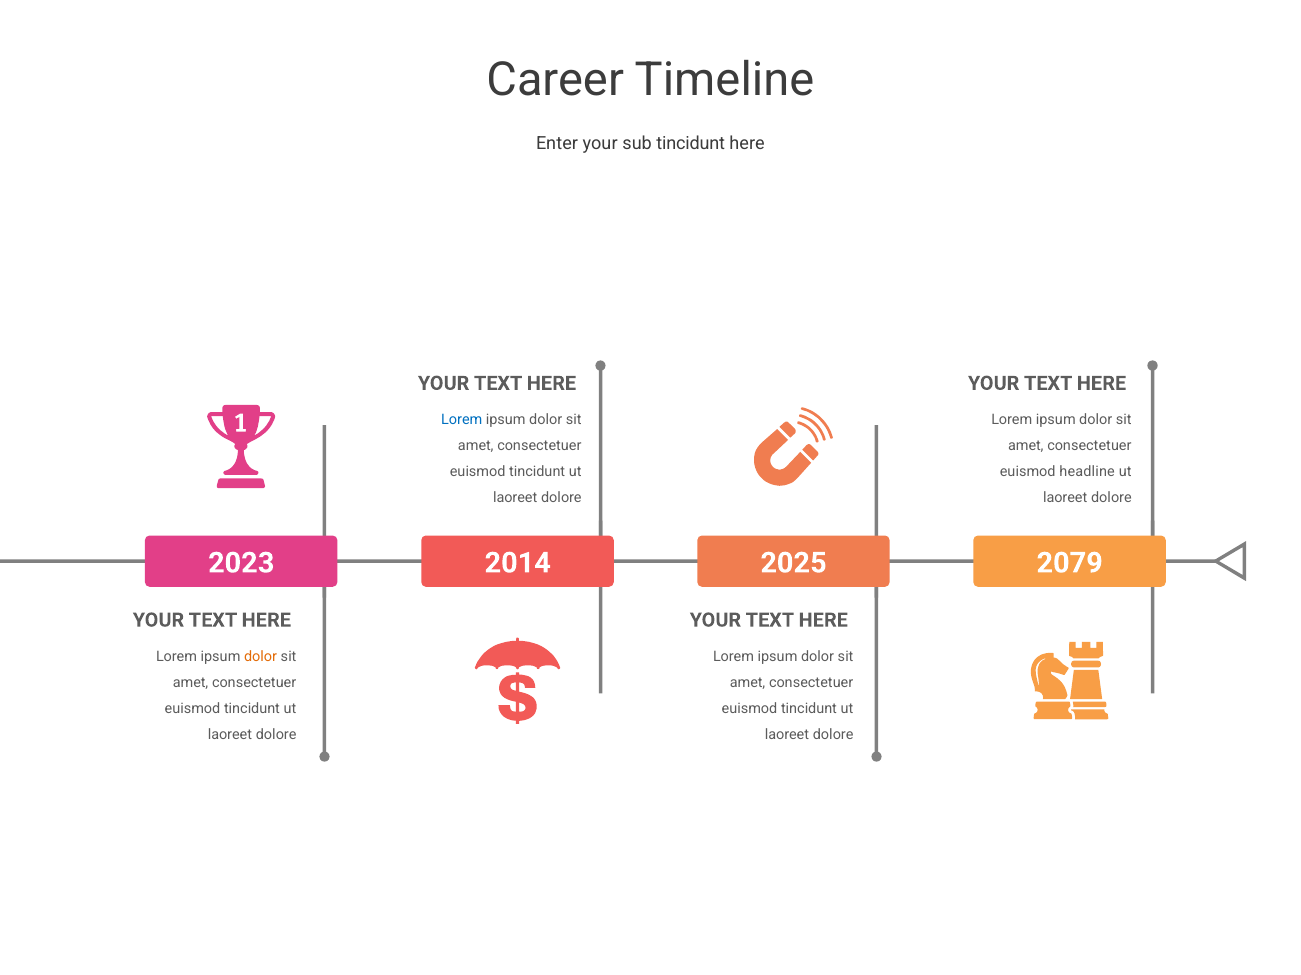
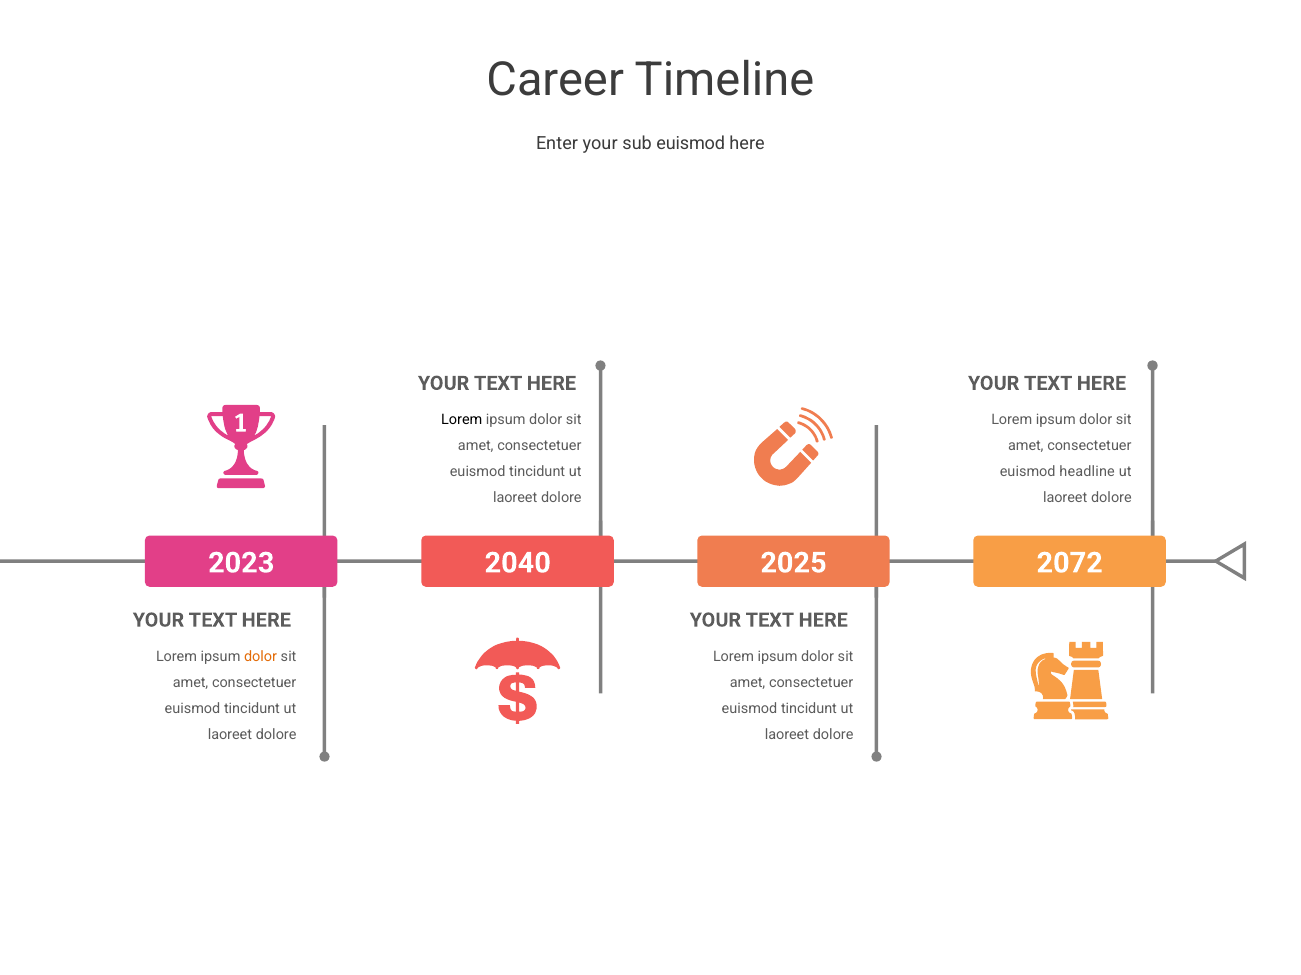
sub tincidunt: tincidunt -> euismod
Lorem at (462, 420) colour: blue -> black
2014: 2014 -> 2040
2079: 2079 -> 2072
